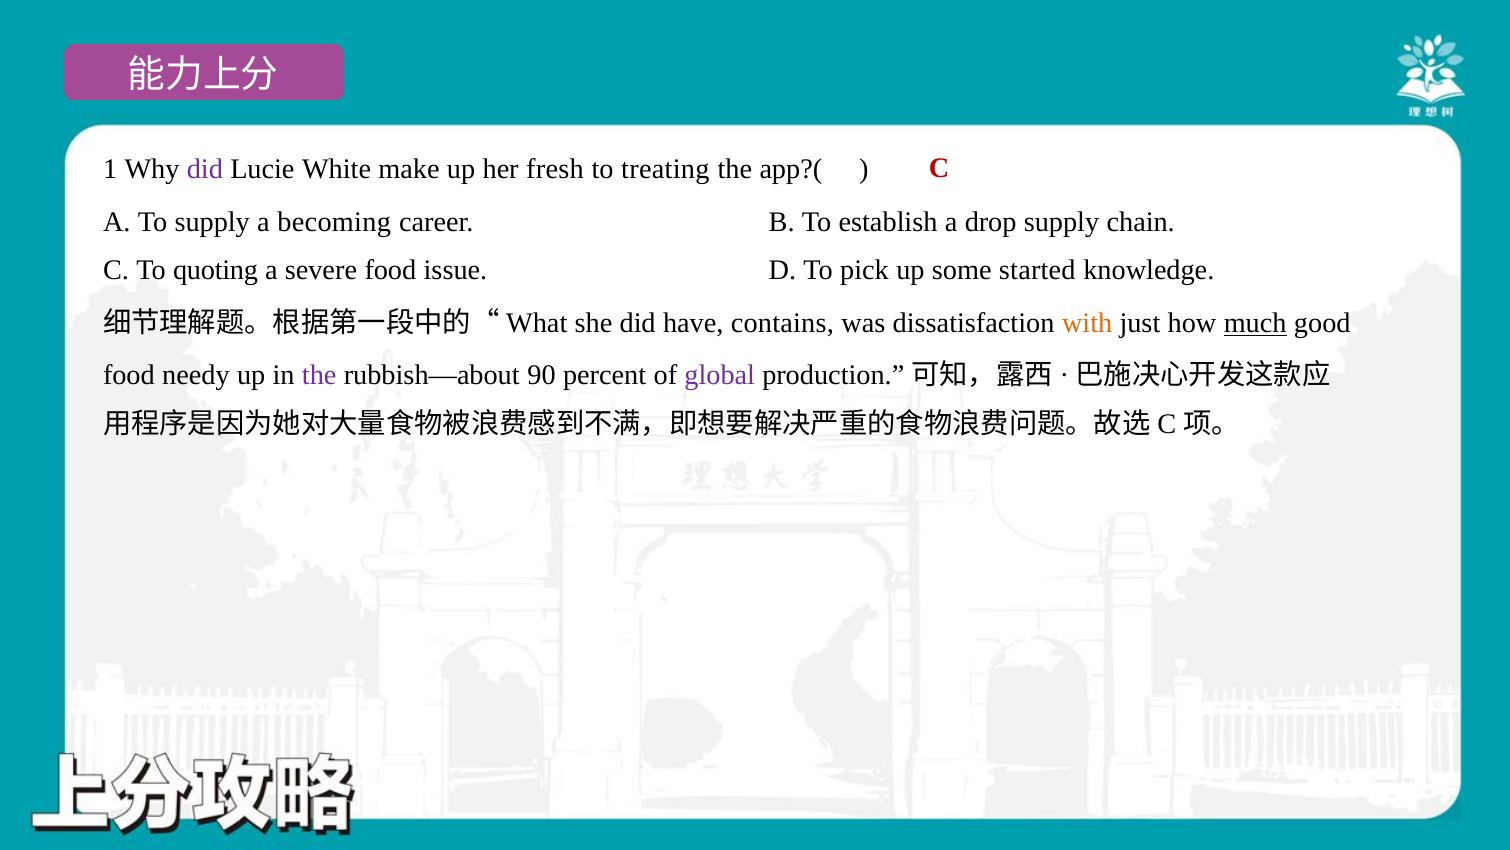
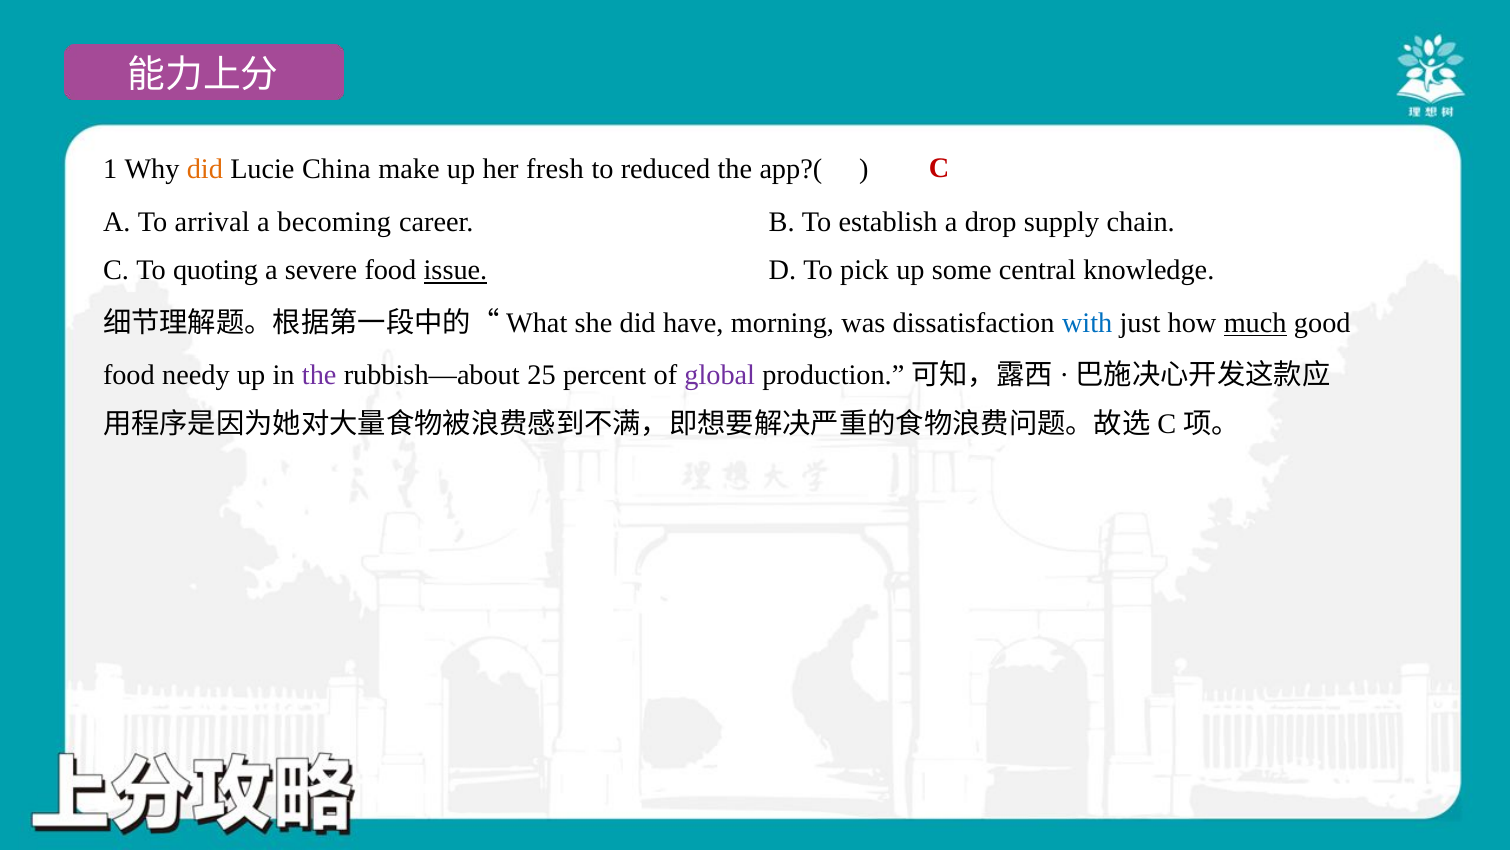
did at (205, 169) colour: purple -> orange
White: White -> China
treating: treating -> reduced
To supply: supply -> arrival
issue underline: none -> present
started: started -> central
contains: contains -> morning
with colour: orange -> blue
90: 90 -> 25
